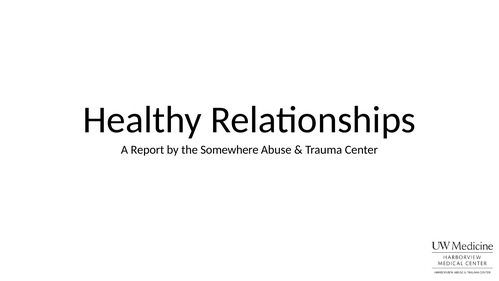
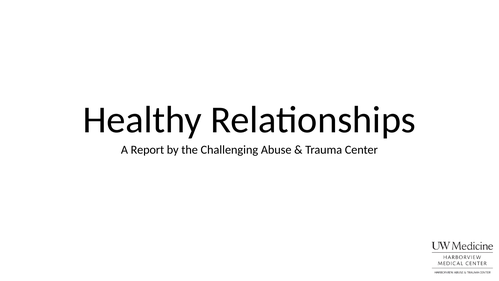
Somewhere: Somewhere -> Challenging
